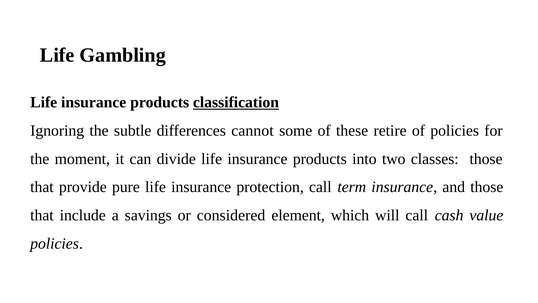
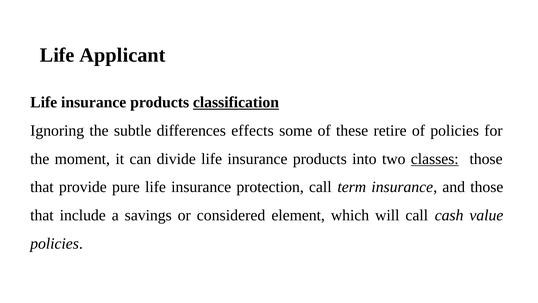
Gambling: Gambling -> Applicant
cannot: cannot -> effects
classes underline: none -> present
